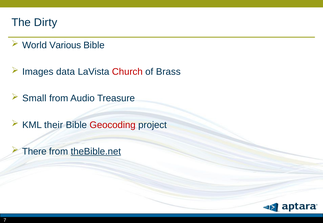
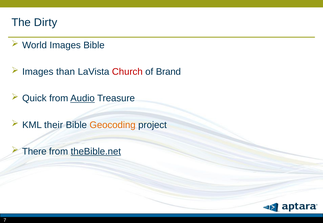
World Various: Various -> Images
data: data -> than
Brass: Brass -> Brand
Small: Small -> Quick
Audio underline: none -> present
Geocoding colour: red -> orange
